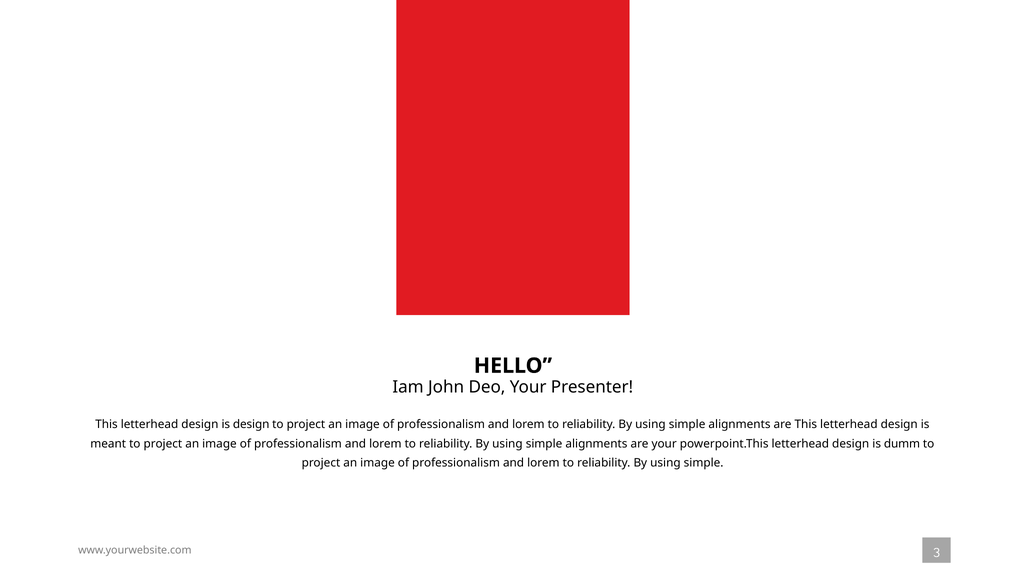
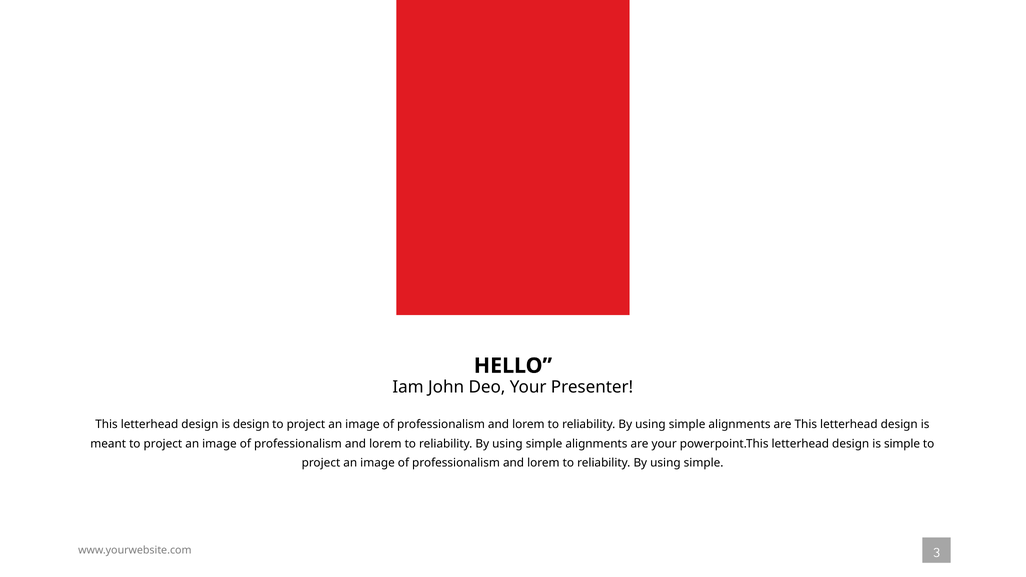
is dumm: dumm -> simple
